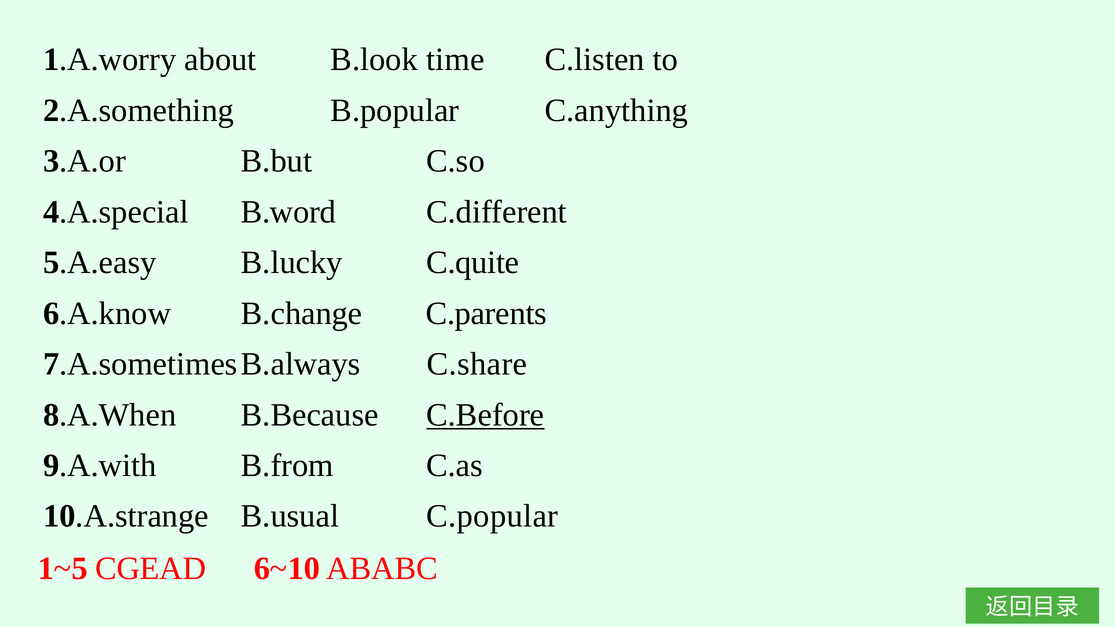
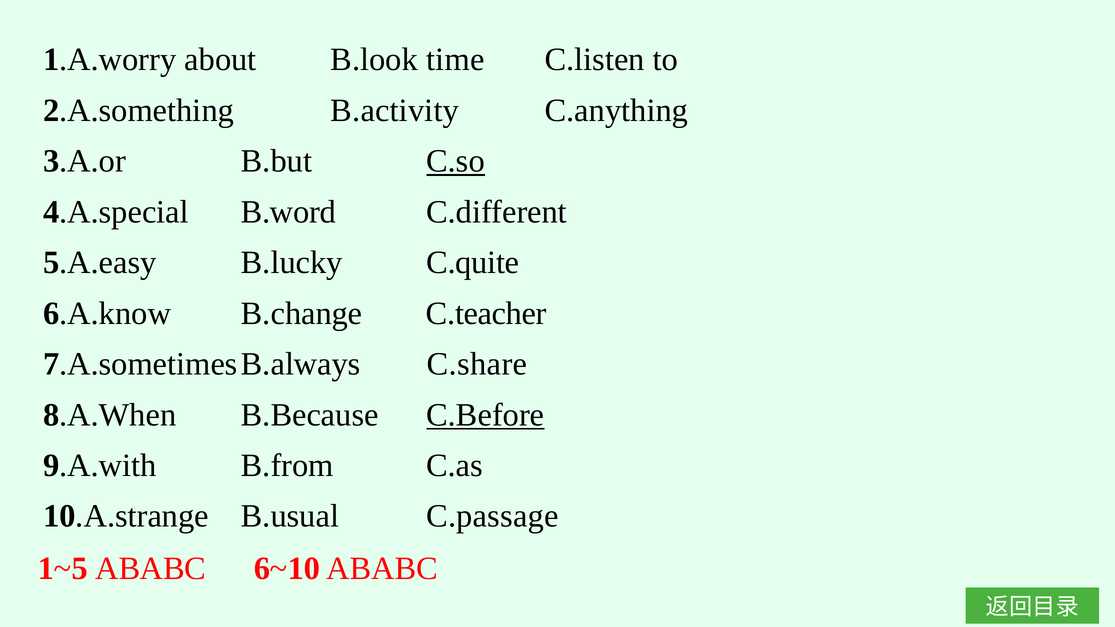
B.popular: B.popular -> B.activity
C.so underline: none -> present
C.parents: C.parents -> C.teacher
C.popular: C.popular -> C.passage
1~5 CGEAD: CGEAD -> ABABC
